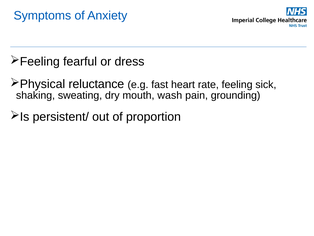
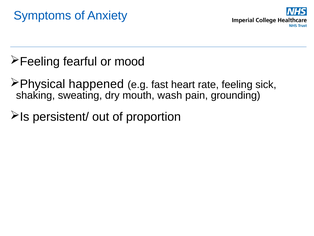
dress: dress -> mood
reluctance: reluctance -> happened
